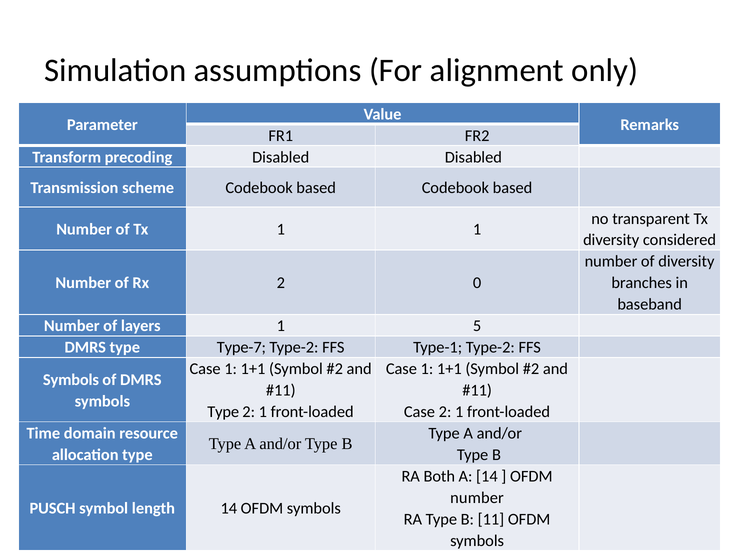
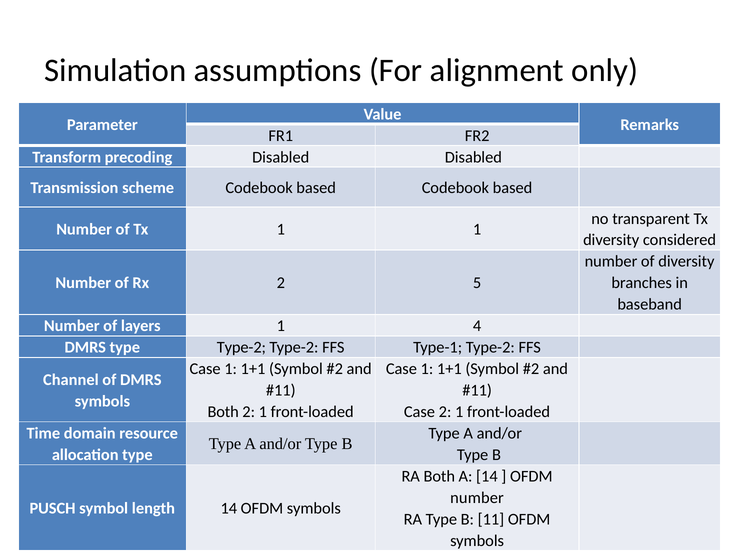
0: 0 -> 5
5: 5 -> 4
type Type-7: Type-7 -> Type-2
Symbols at (71, 380): Symbols -> Channel
Type at (223, 412): Type -> Both
